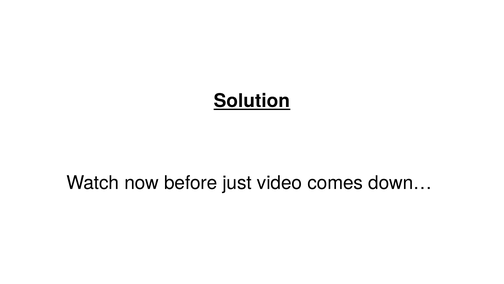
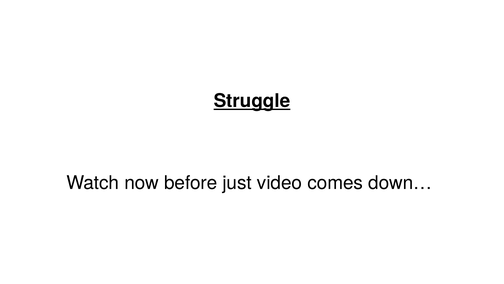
Solution: Solution -> Struggle
